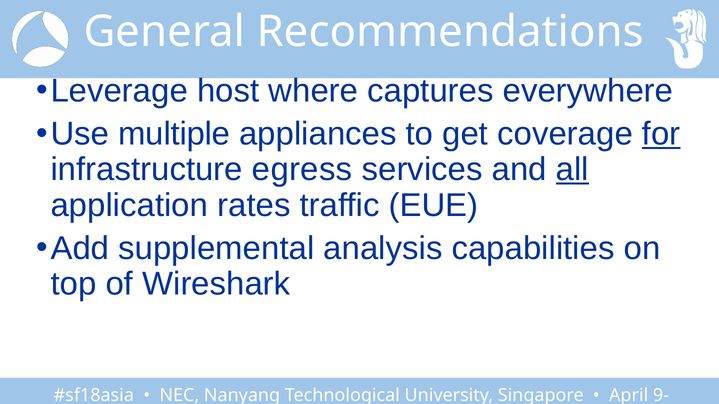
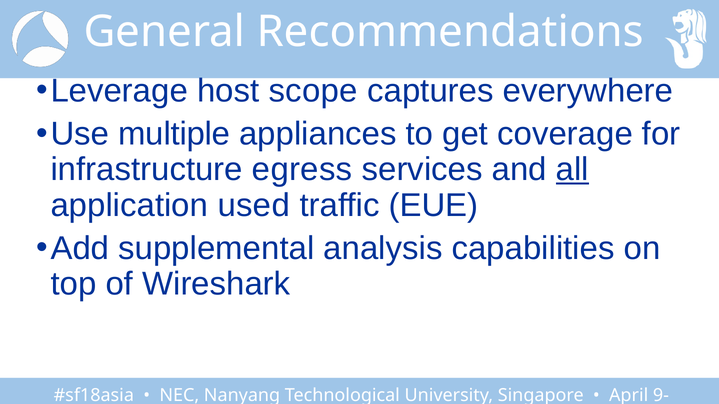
where: where -> scope
for underline: present -> none
rates: rates -> used
